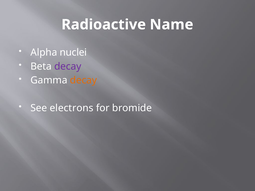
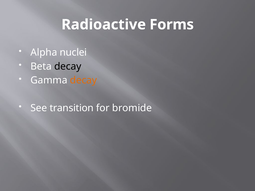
Name: Name -> Forms
decay at (68, 66) colour: purple -> black
electrons: electrons -> transition
